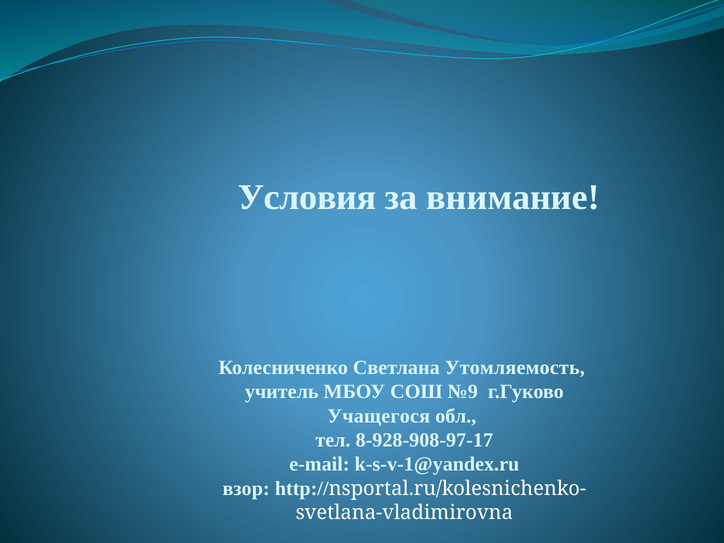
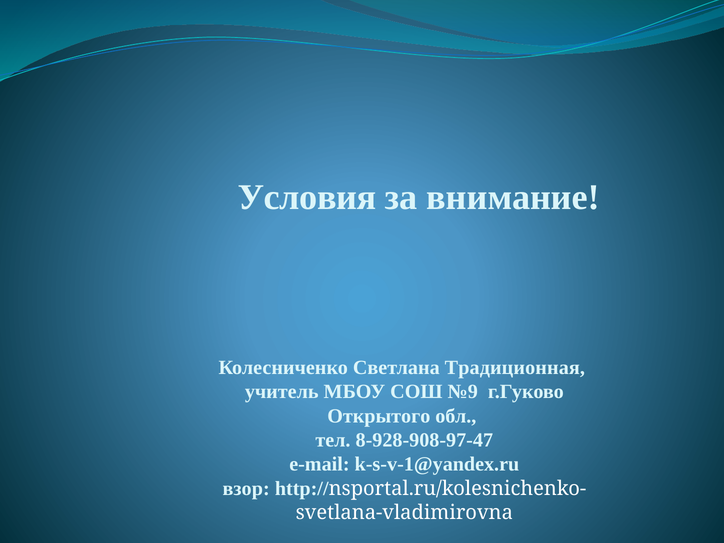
Утомляемость: Утомляемость -> Традиционная
Учащегося: Учащегося -> Открытого
8-928-908-97-17: 8-928-908-97-17 -> 8-928-908-97-47
